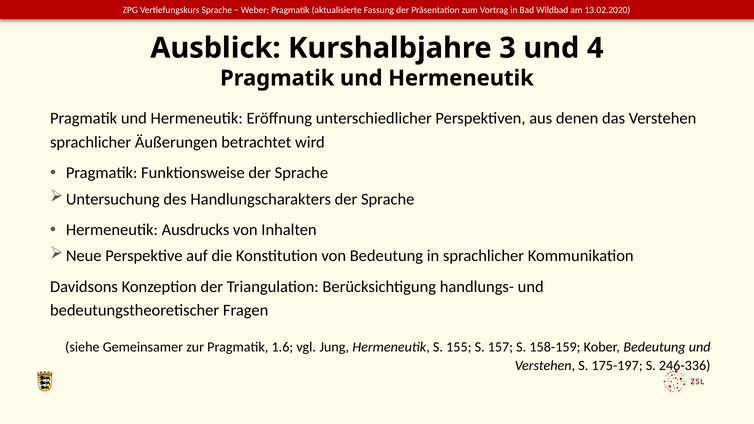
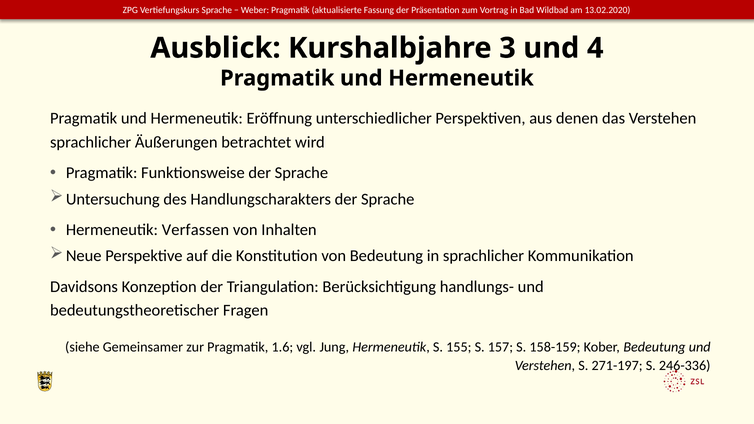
Ausdrucks: Ausdrucks -> Verfassen
175-197: 175-197 -> 271-197
